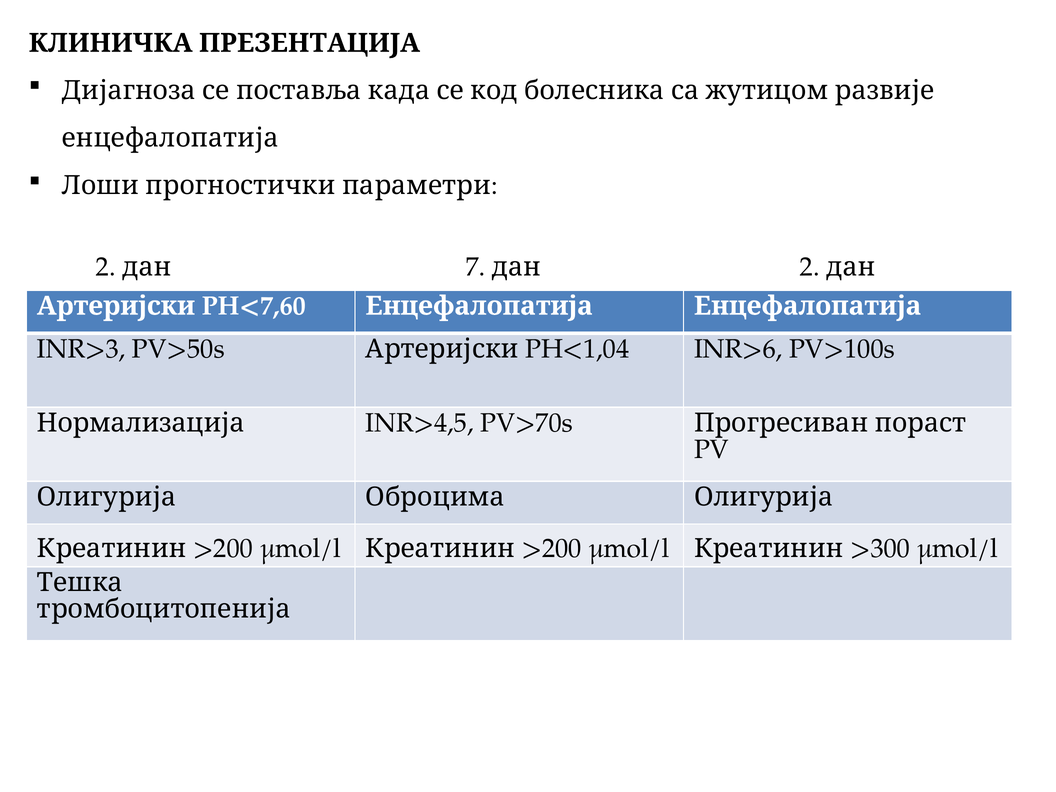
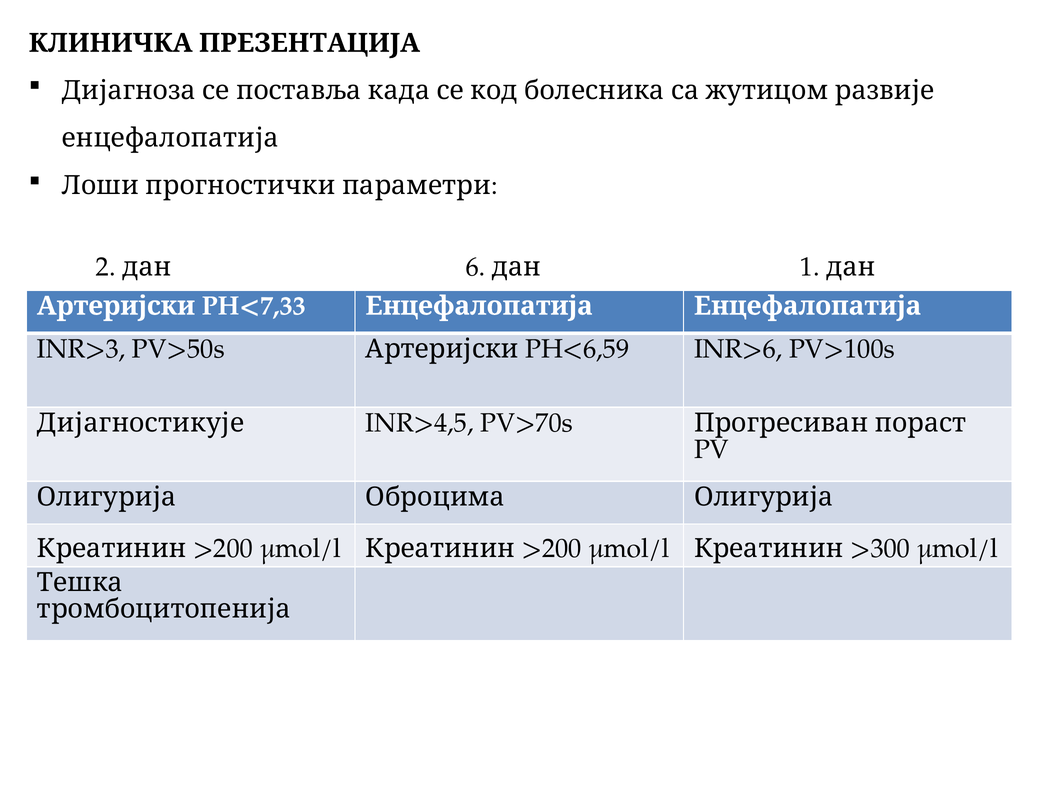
7: 7 -> 6
дан 2: 2 -> 1
PH<7,60: PH<7,60 -> PH<7,33
PH<1,04: PH<1,04 -> PH<6,59
Нормализација: Нормализација -> Дијагностикује
